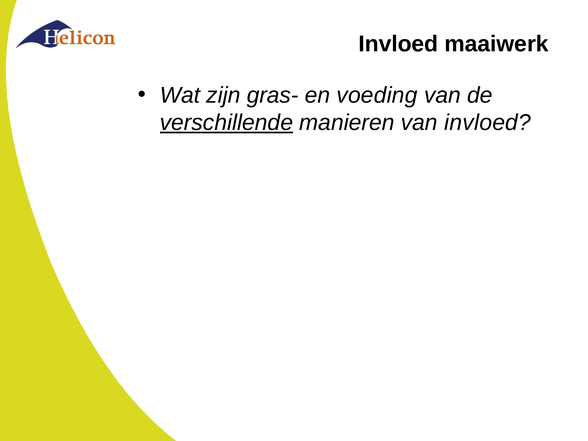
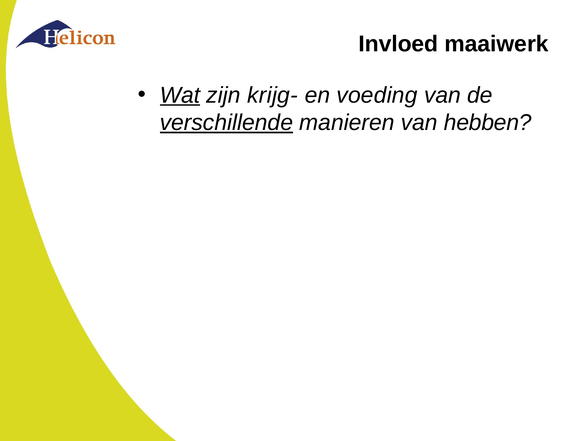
Wat underline: none -> present
gras-: gras- -> krijg-
van invloed: invloed -> hebben
